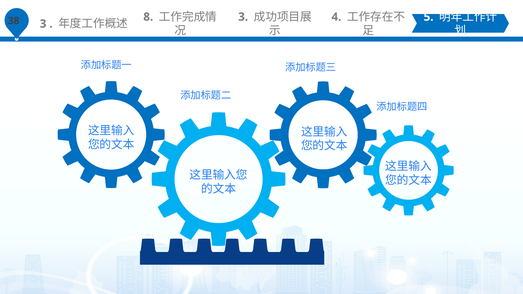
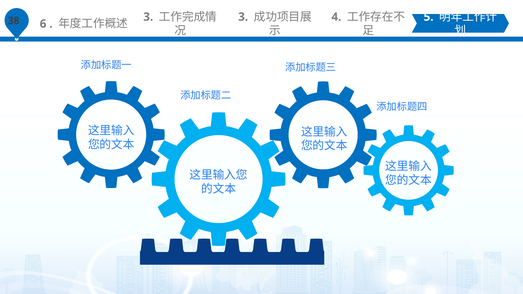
3 at (43, 24): 3 -> 6
8 at (148, 17): 8 -> 3
